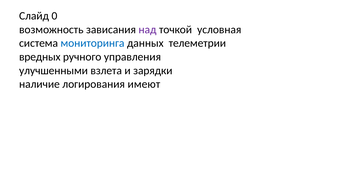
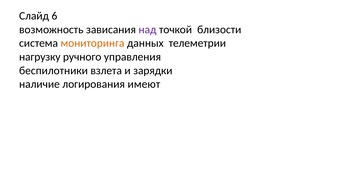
0: 0 -> 6
условная: условная -> близости
мониторинга colour: blue -> orange
вредных: вредных -> нагрузку
улучшенными: улучшенными -> беспилотники
